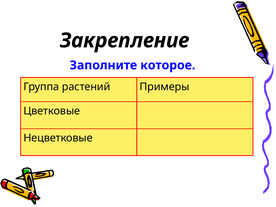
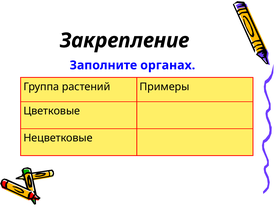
которое: которое -> органах
